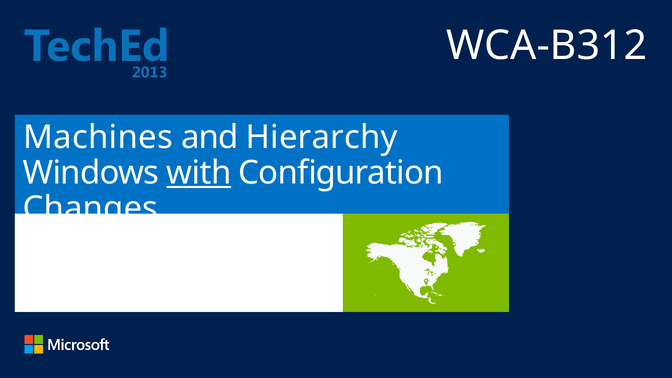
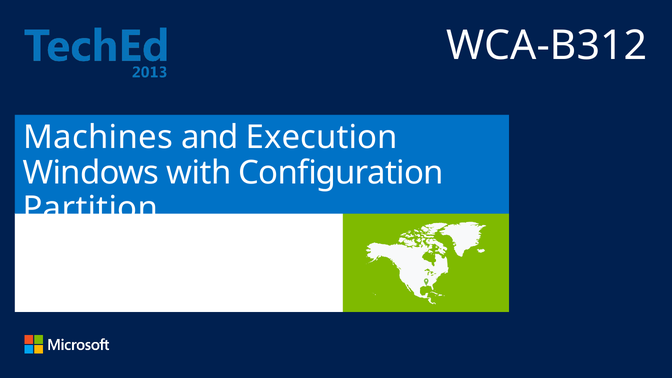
Hierarchy: Hierarchy -> Execution
with underline: present -> none
Changes: Changes -> Partition
